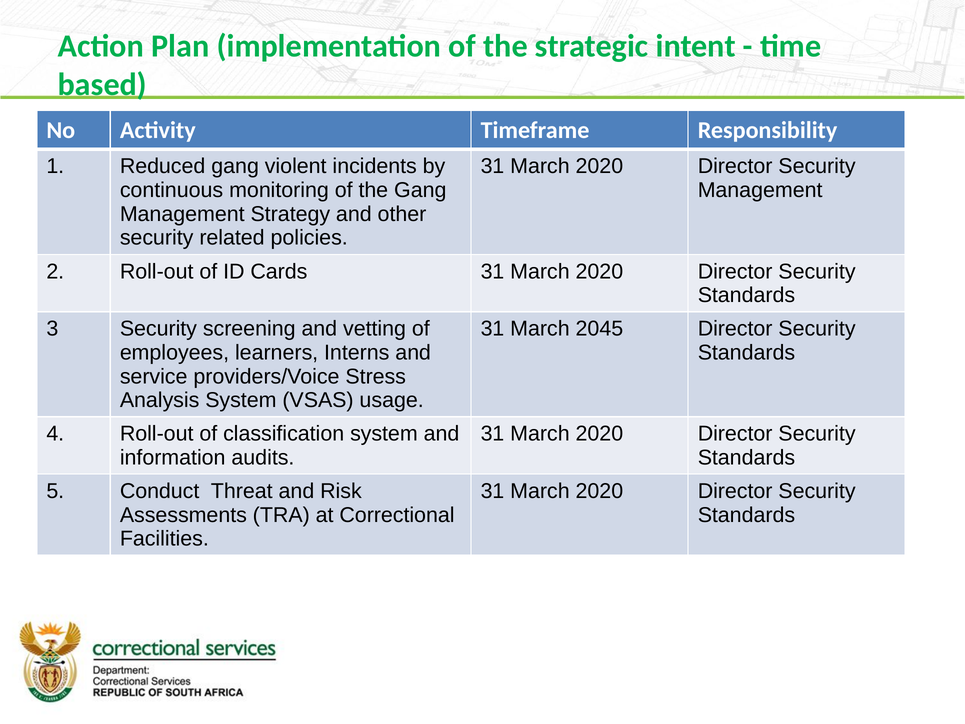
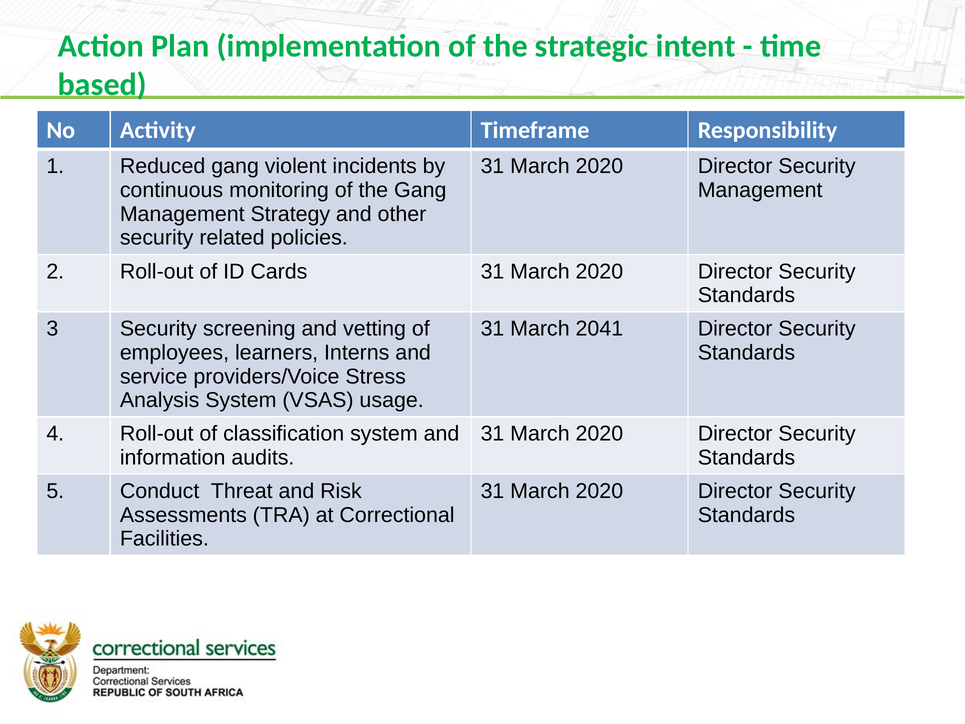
2045: 2045 -> 2041
